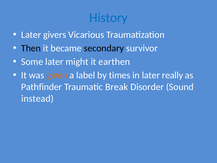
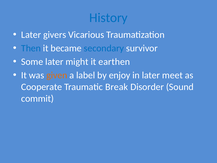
Then colour: black -> blue
secondary colour: black -> blue
times: times -> enjoy
really: really -> meet
Pathfinder: Pathfinder -> Cooperate
instead: instead -> commit
